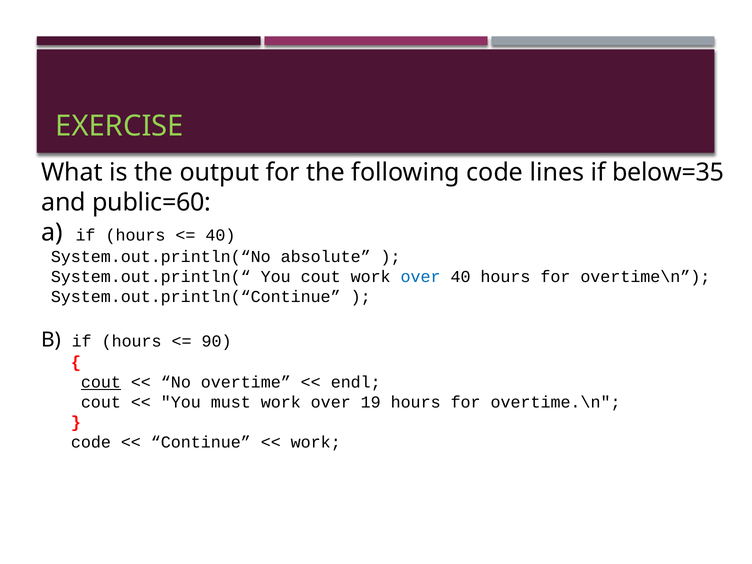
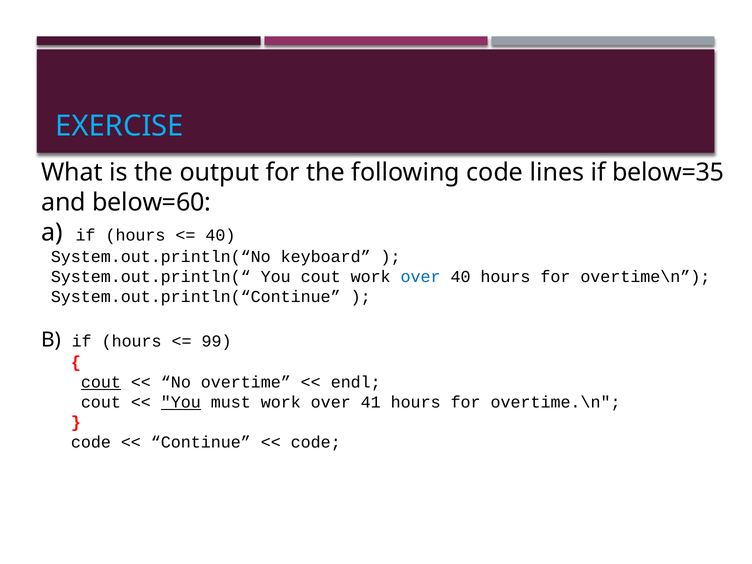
EXERCISE colour: light green -> light blue
public=60: public=60 -> below=60
absolute: absolute -> keyboard
90: 90 -> 99
You at (181, 402) underline: none -> present
19: 19 -> 41
work at (316, 442): work -> code
